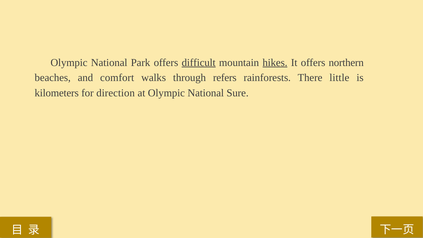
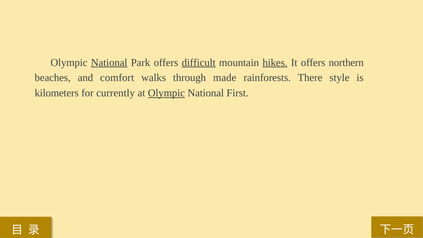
National at (109, 62) underline: none -> present
refers: refers -> made
little: little -> style
direction: direction -> currently
Olympic at (166, 93) underline: none -> present
Sure: Sure -> First
